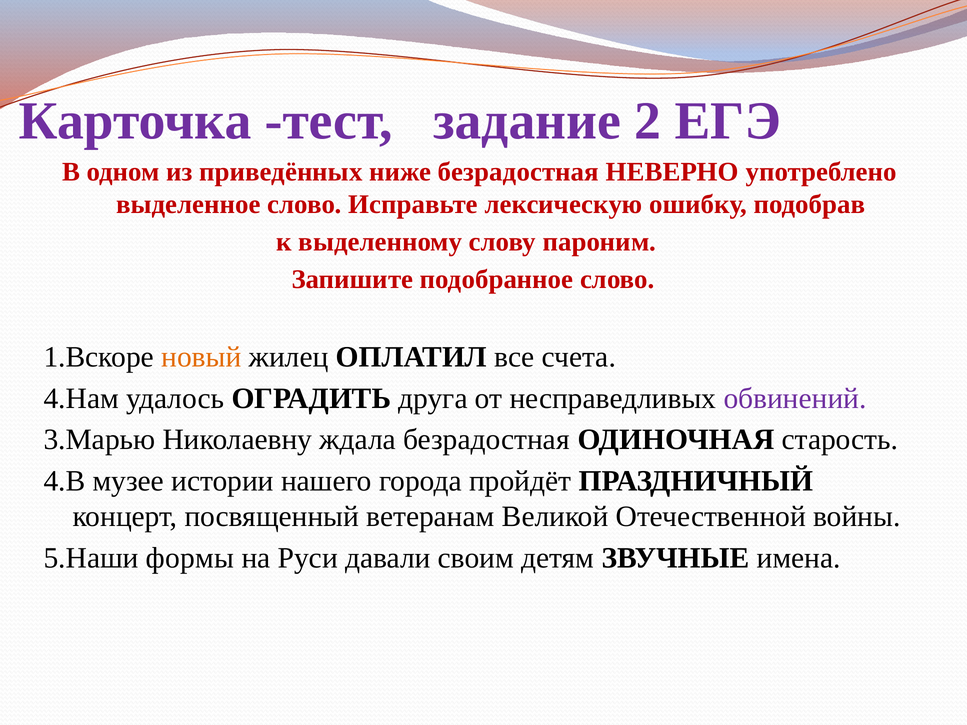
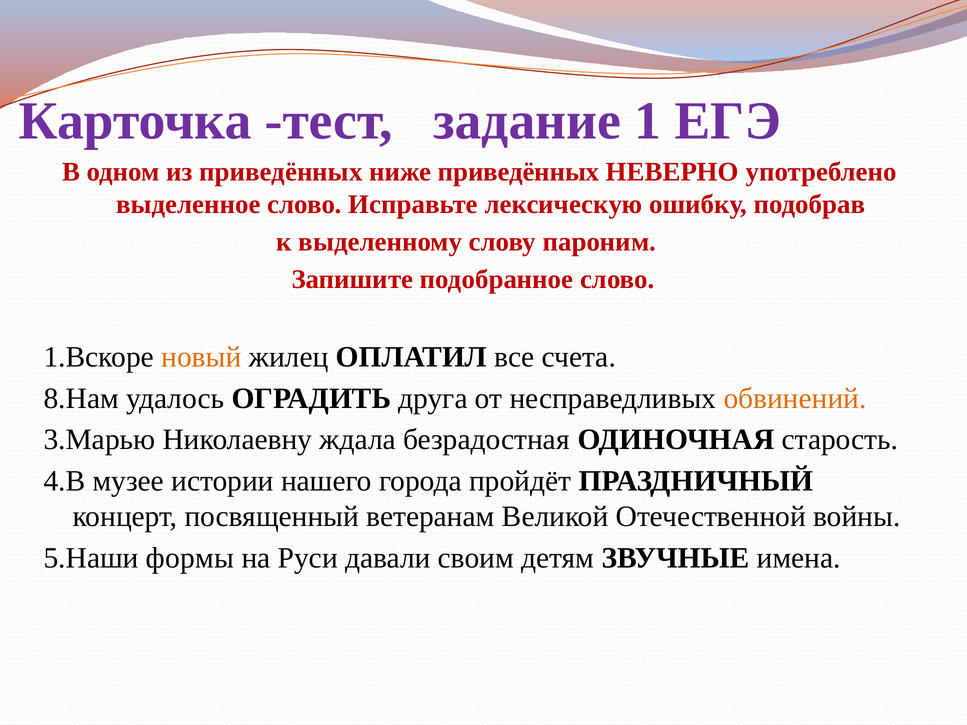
2: 2 -> 1
ниже безрадостная: безрадостная -> приведённых
4.Нам: 4.Нам -> 8.Нам
обвинений colour: purple -> orange
